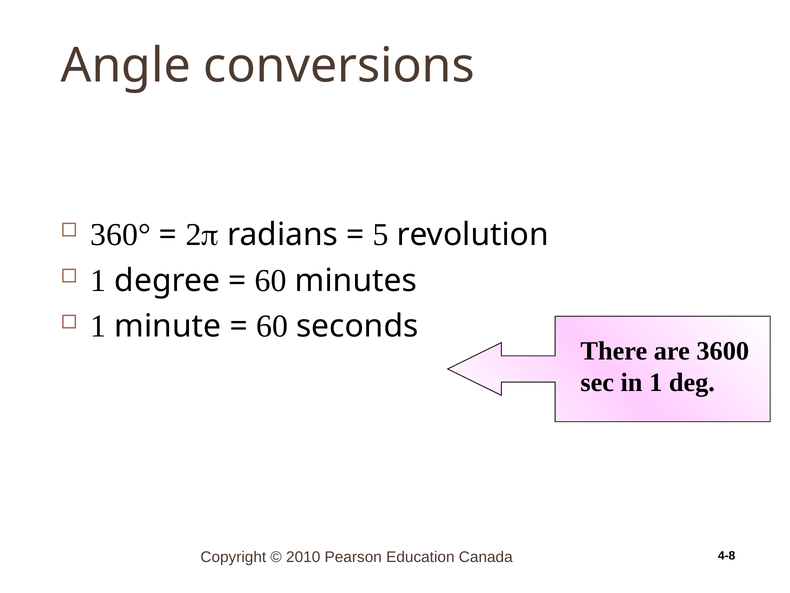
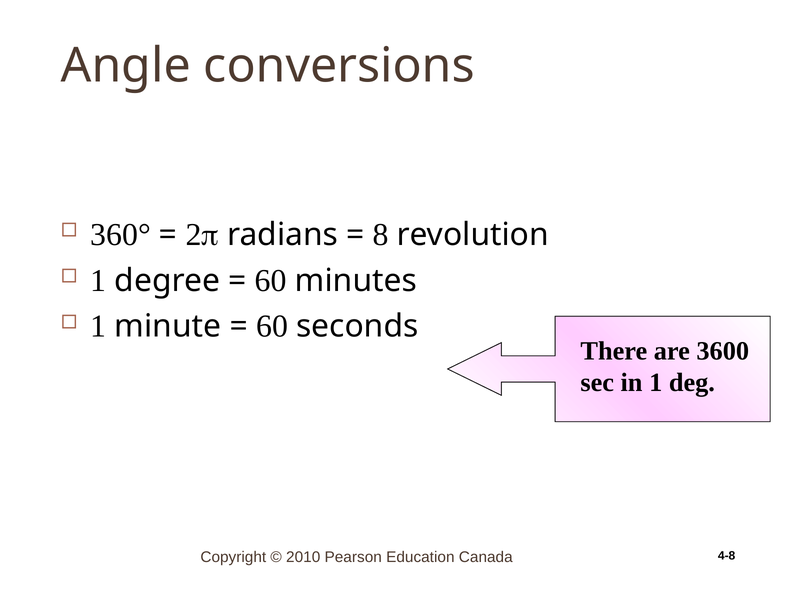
5: 5 -> 8
